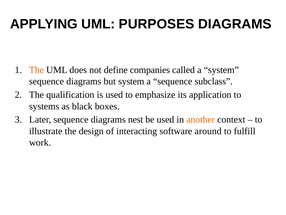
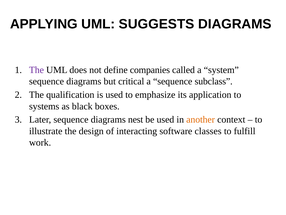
PURPOSES: PURPOSES -> SUGGESTS
The at (36, 70) colour: orange -> purple
but system: system -> critical
around: around -> classes
